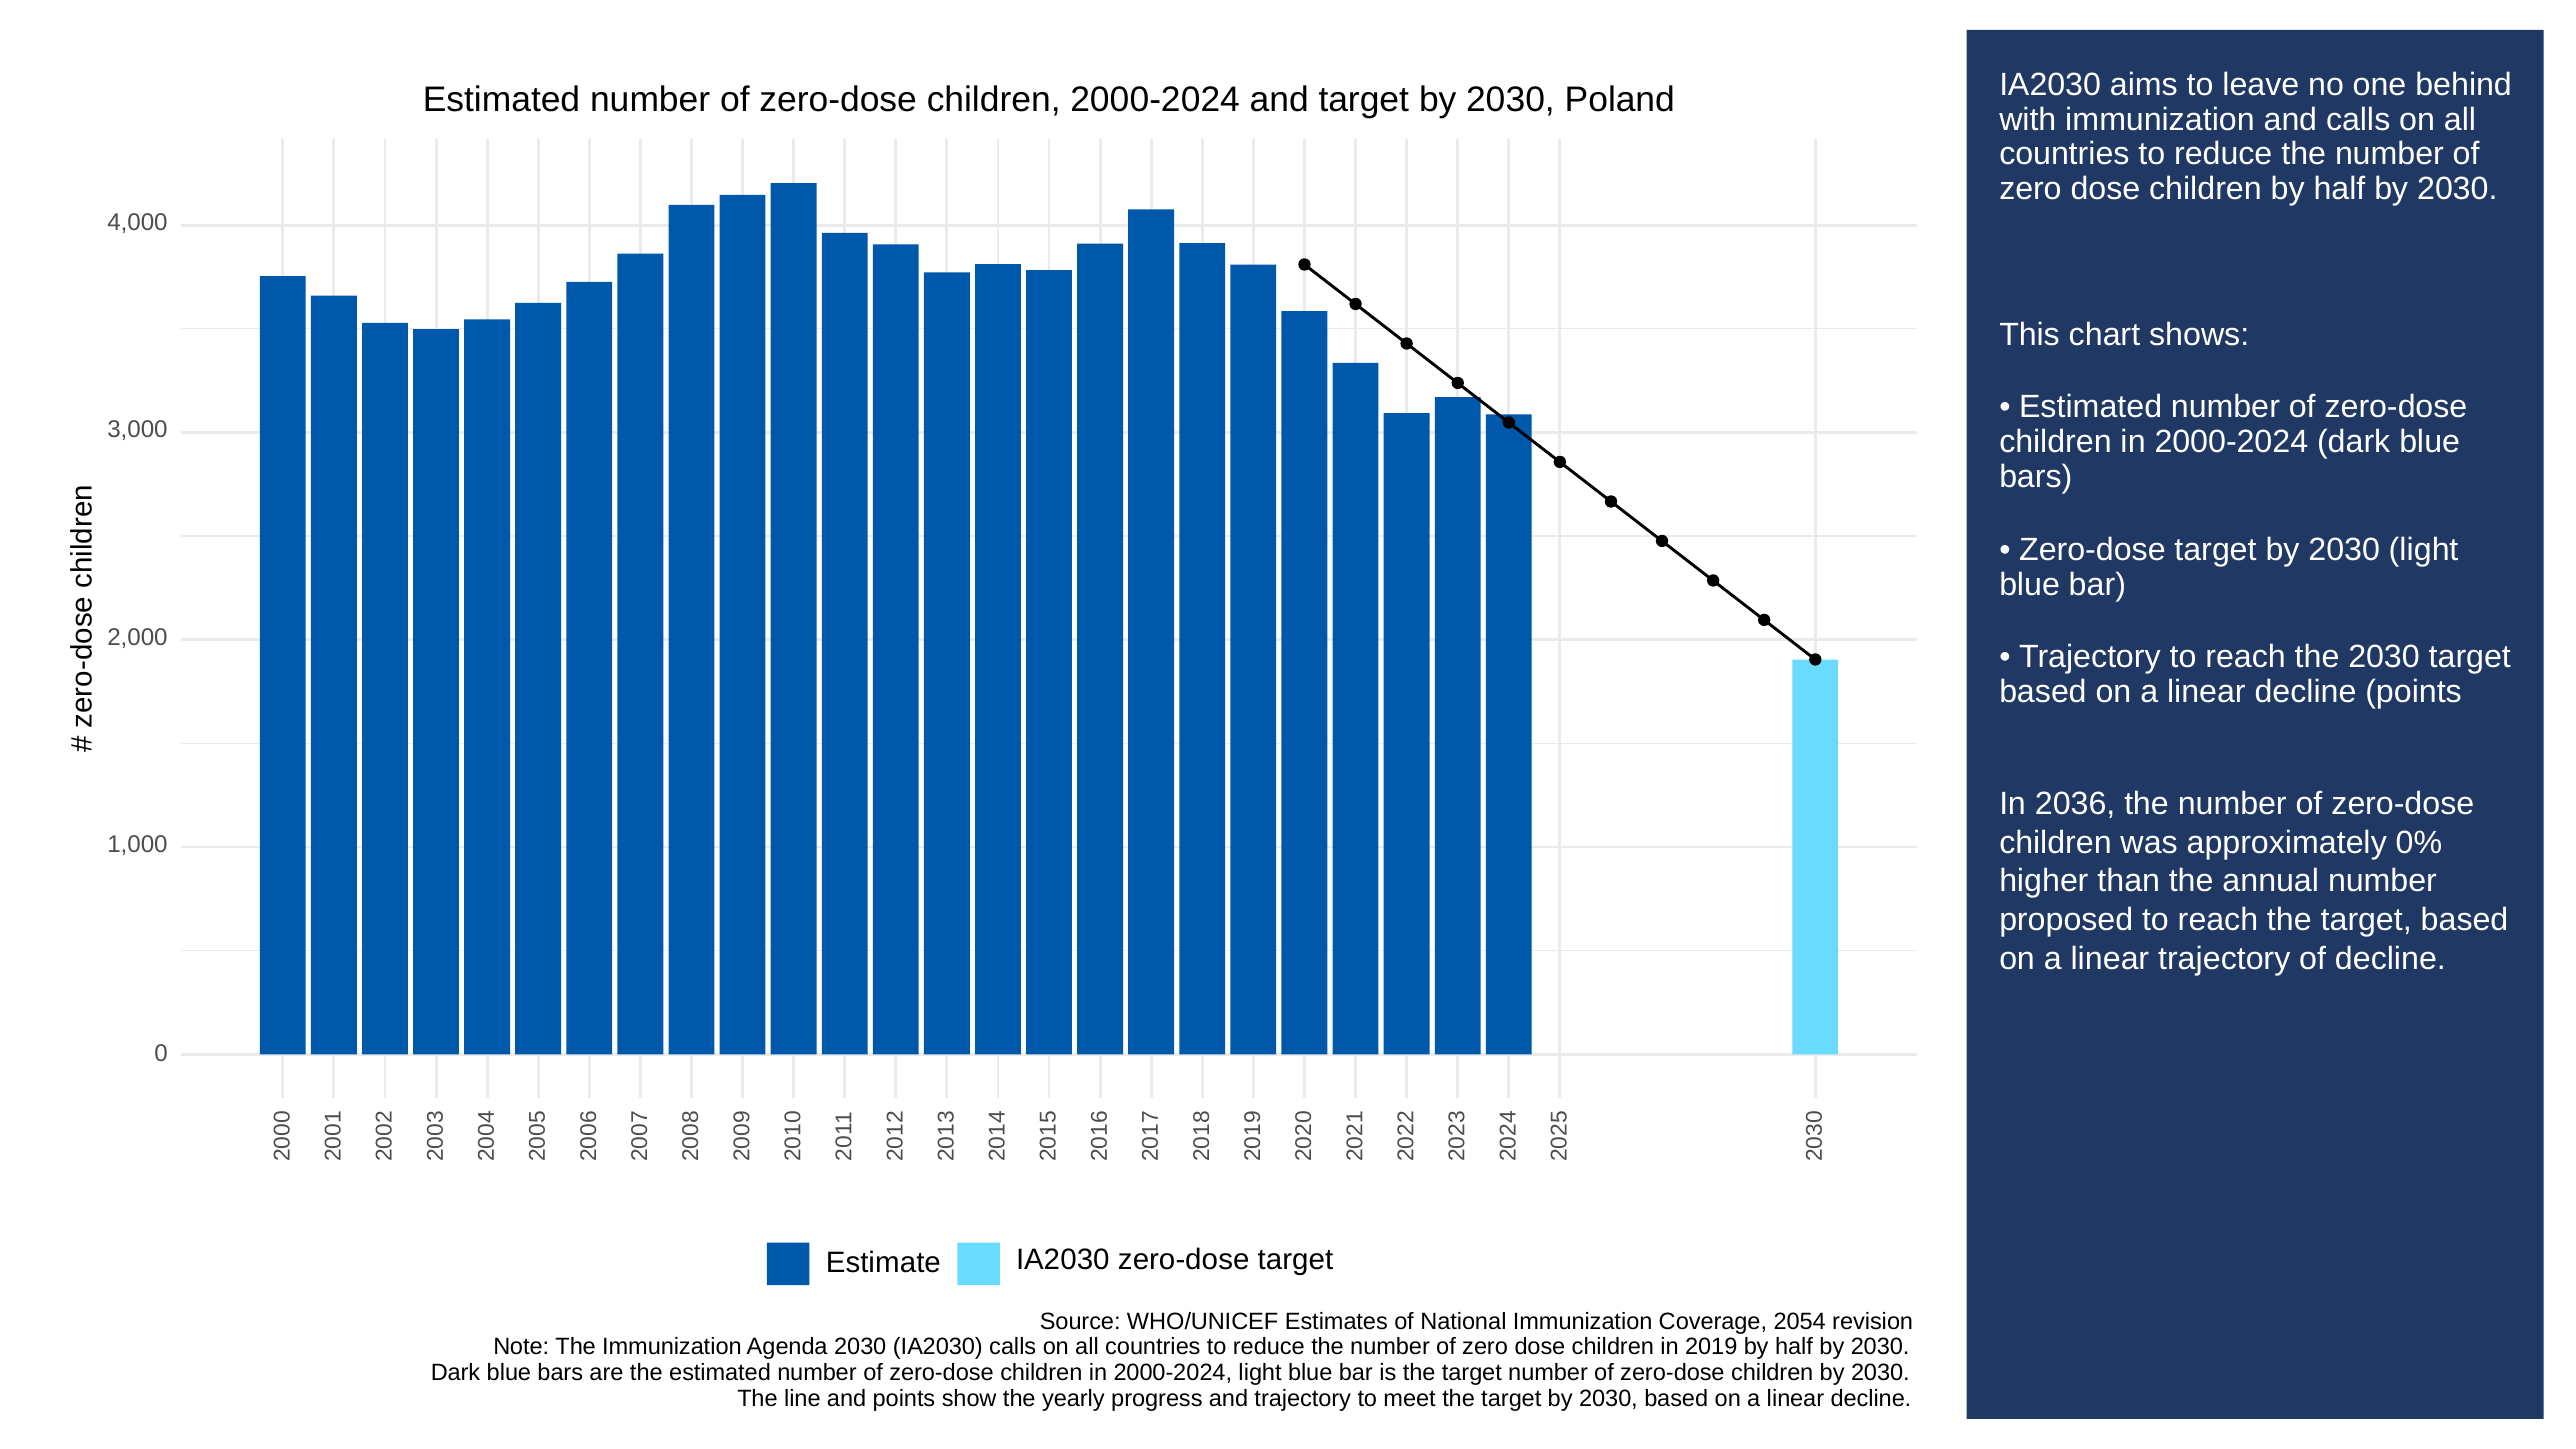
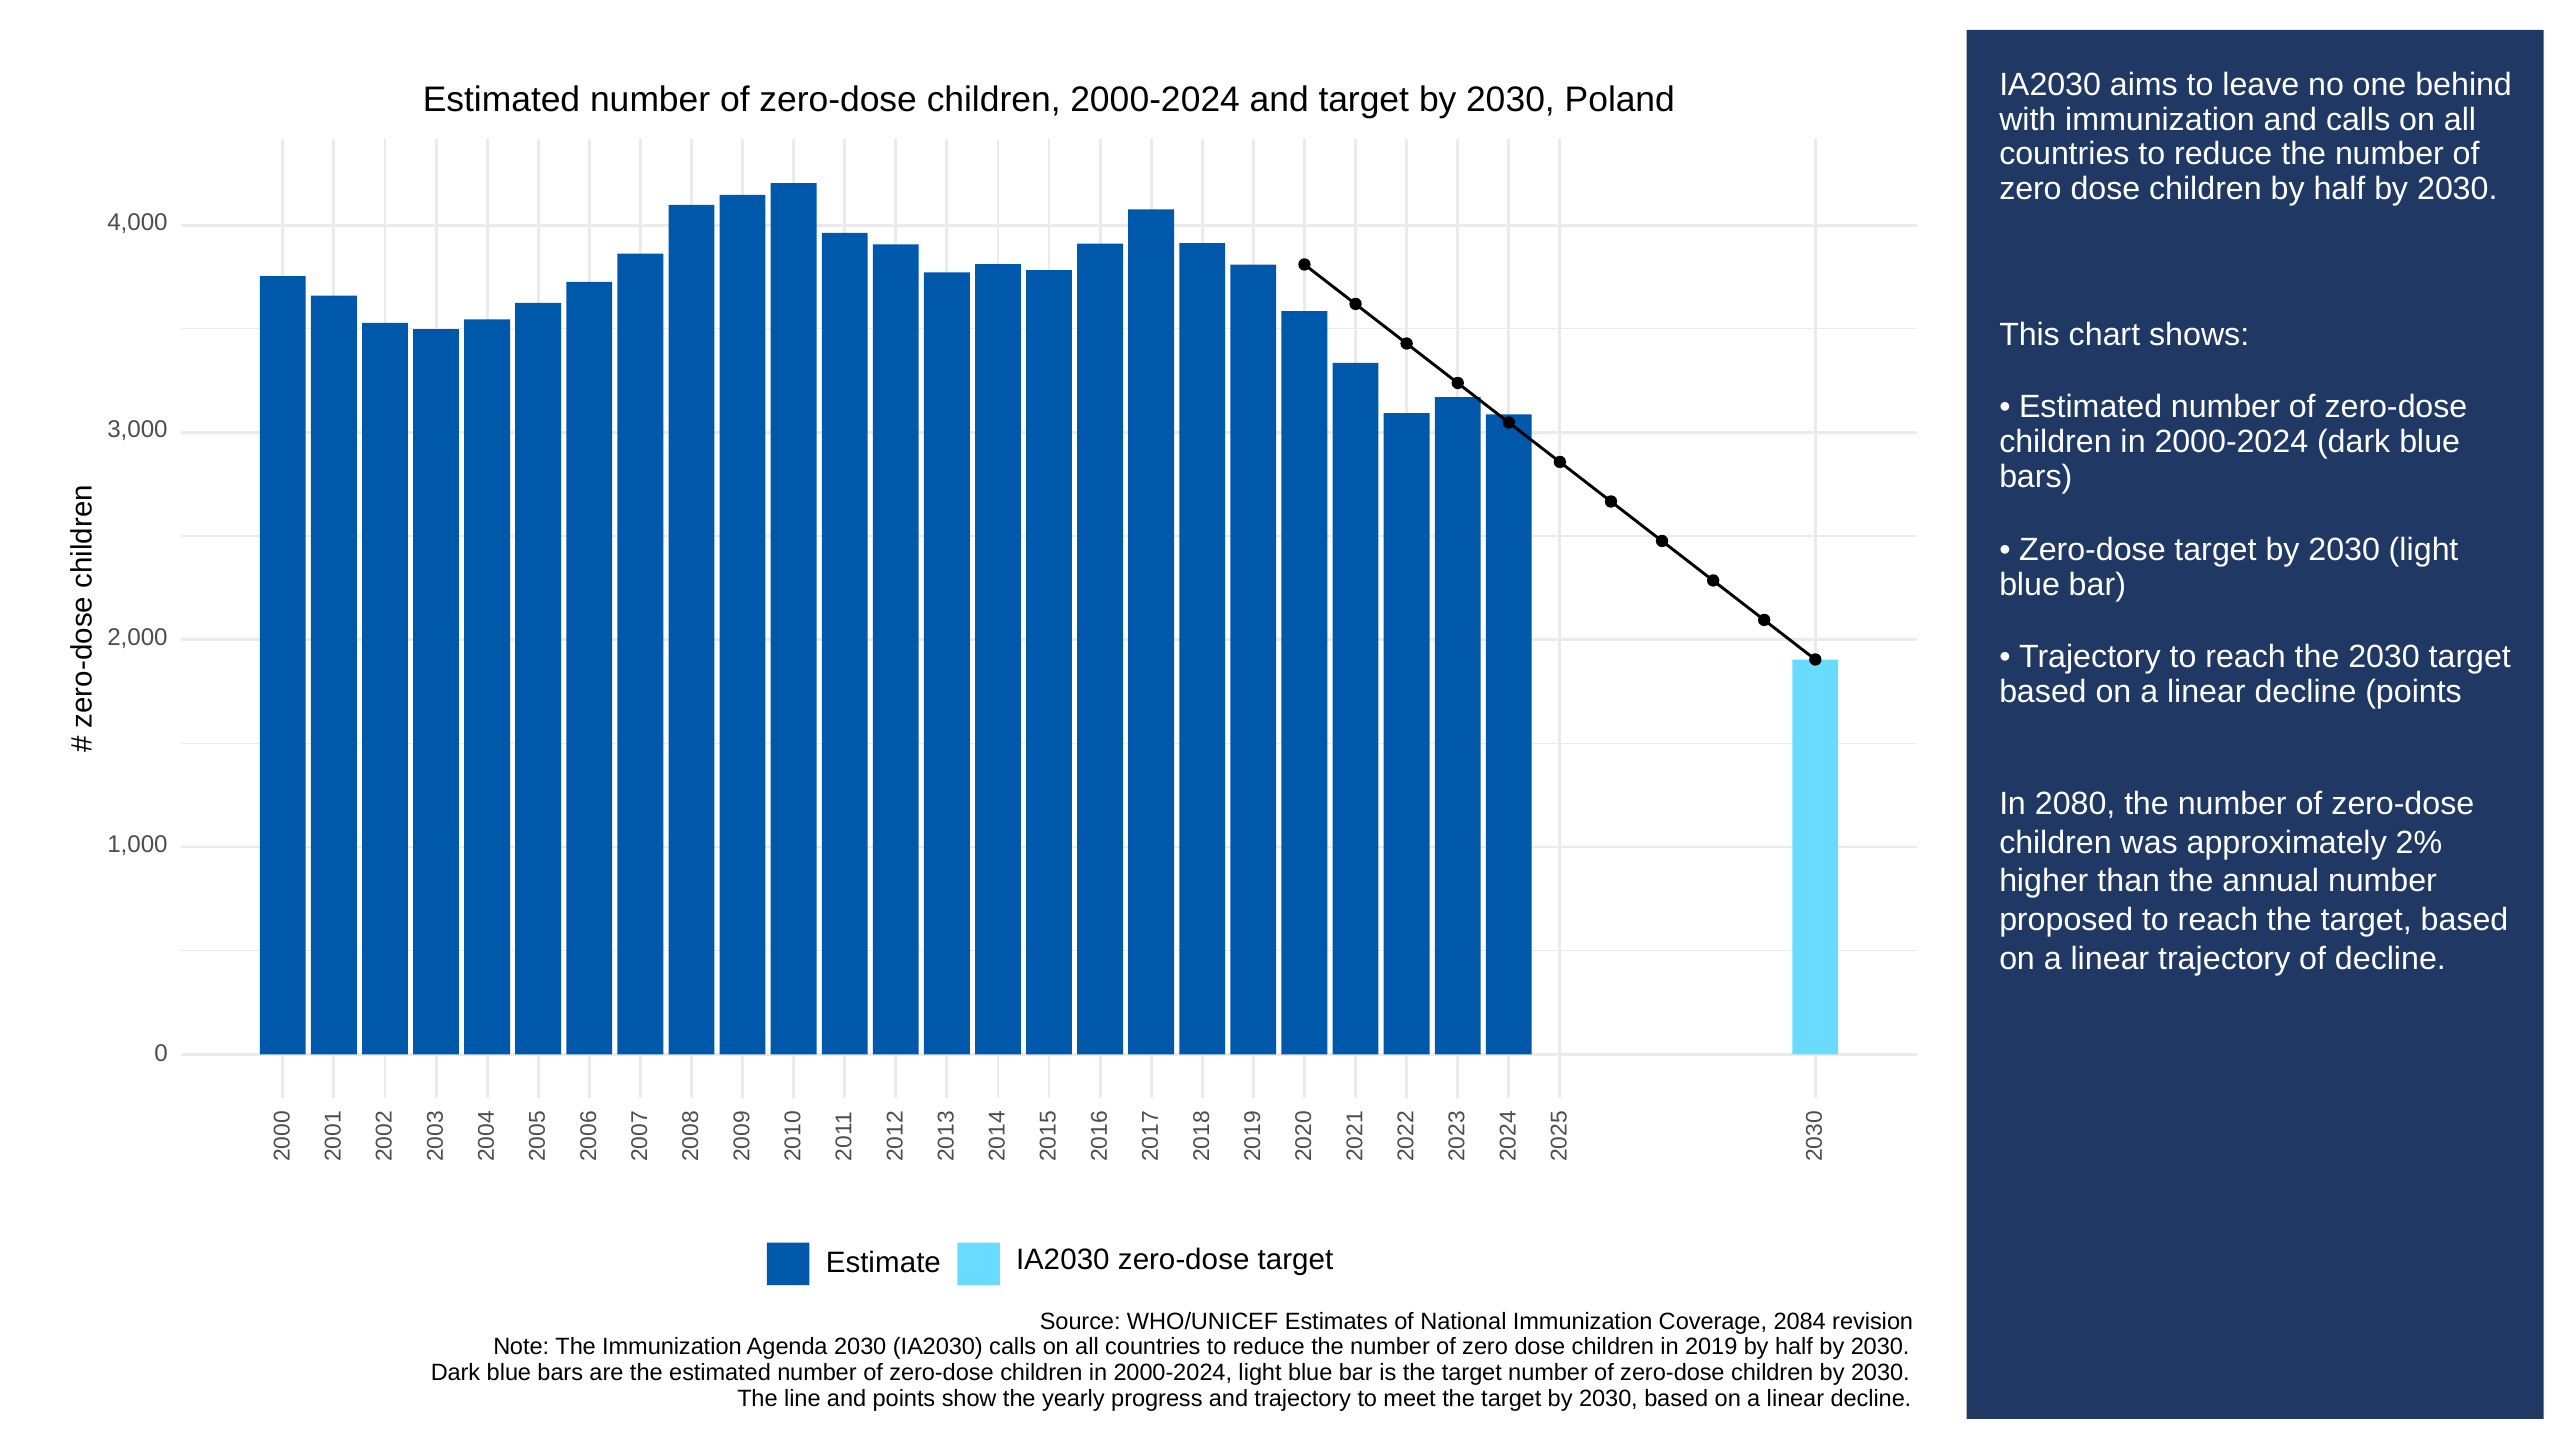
2036: 2036 -> 2080
0%: 0% -> 2%
2054: 2054 -> 2084
